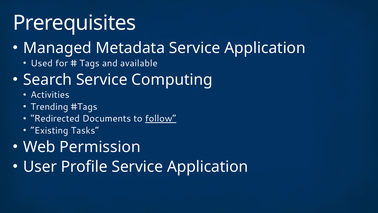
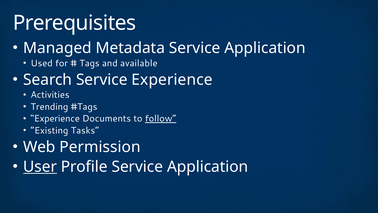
Service Computing: Computing -> Experience
Redirected at (55, 118): Redirected -> Experience
User underline: none -> present
